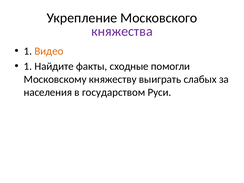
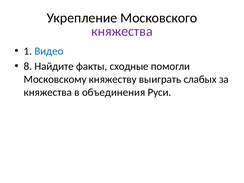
Видео colour: orange -> blue
1 at (28, 66): 1 -> 8
населения at (48, 92): населения -> княжества
государством: государством -> объединения
